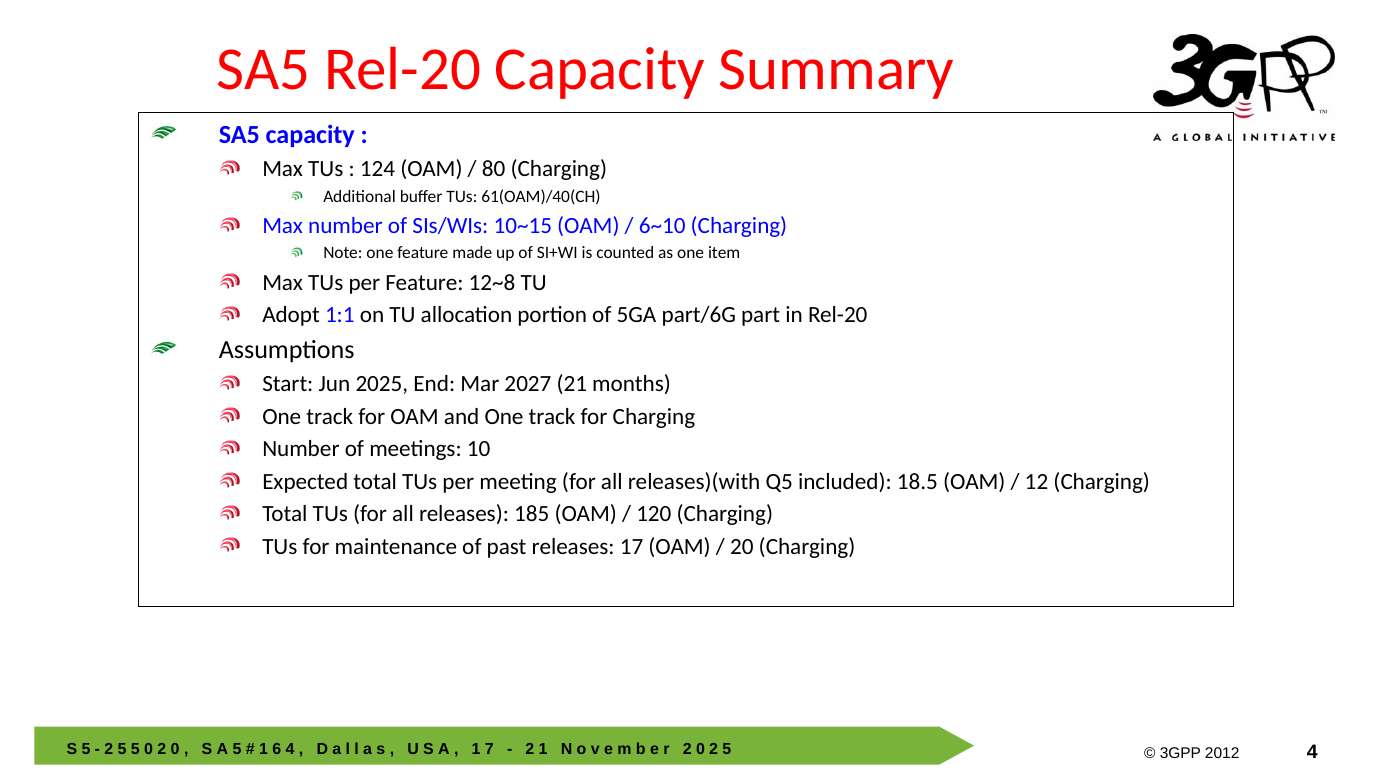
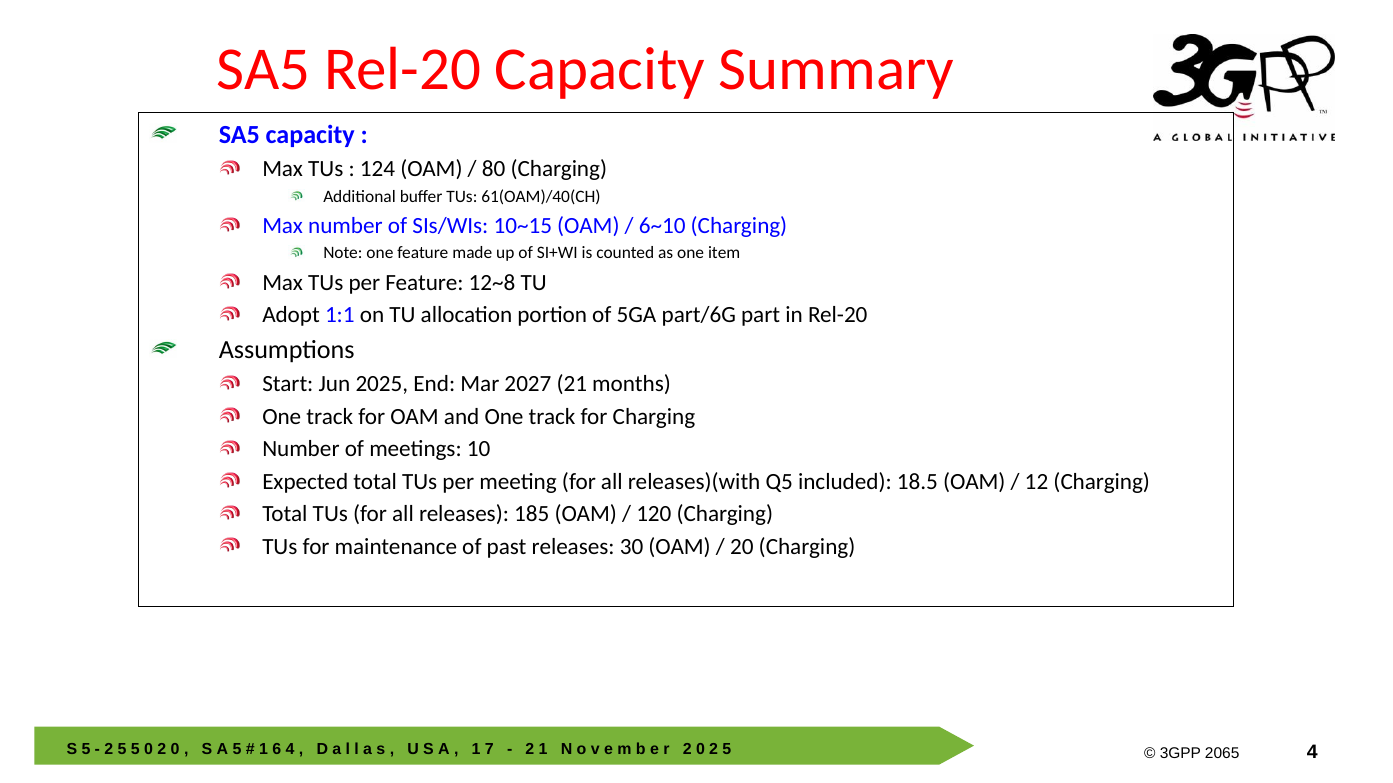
17: 17 -> 30
2012 at (1222, 754): 2012 -> 2065
